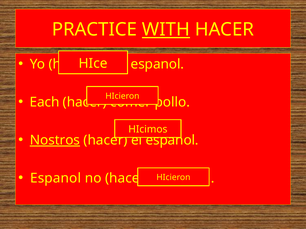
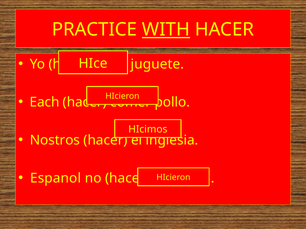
espanol at (157, 64): espanol -> juguete
Nostros underline: present -> none
el espanol: espanol -> inglesia
